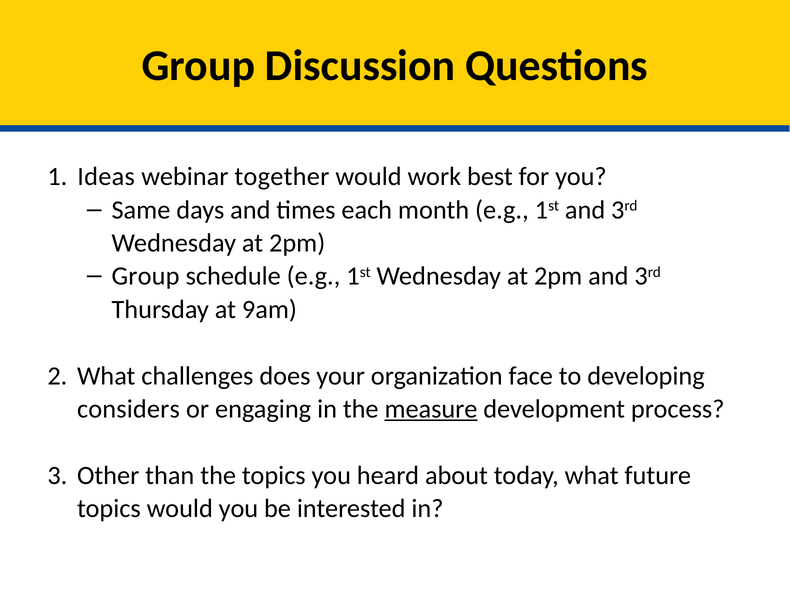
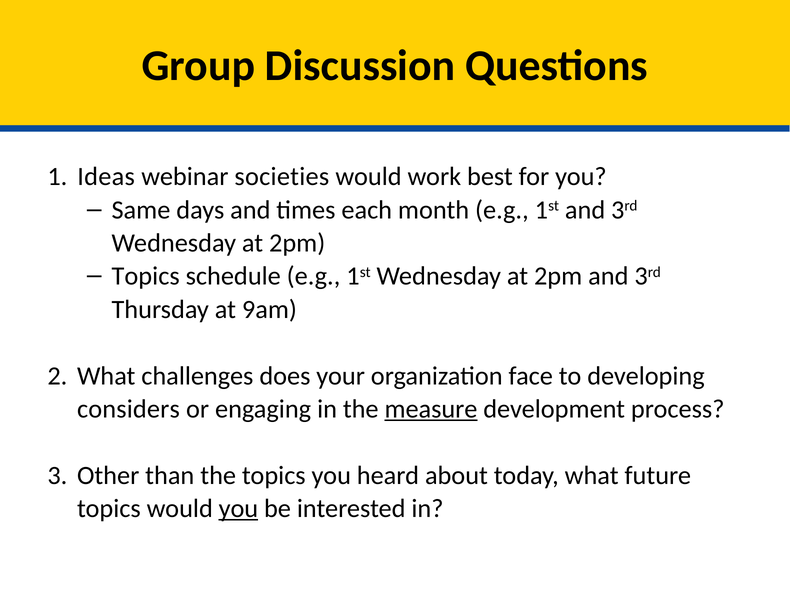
together: together -> societies
Group at (146, 276): Group -> Topics
you at (238, 508) underline: none -> present
